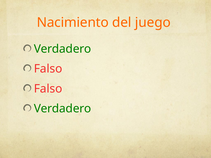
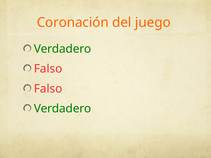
Nacimiento: Nacimiento -> Coronación
